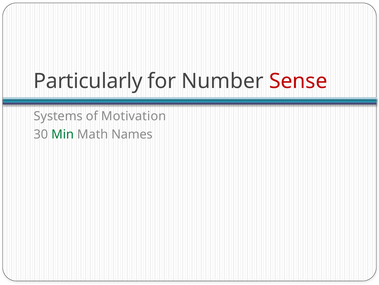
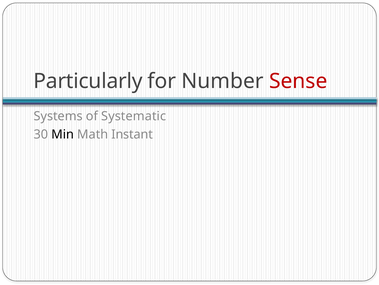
Motivation: Motivation -> Systematic
Min colour: green -> black
Names: Names -> Instant
